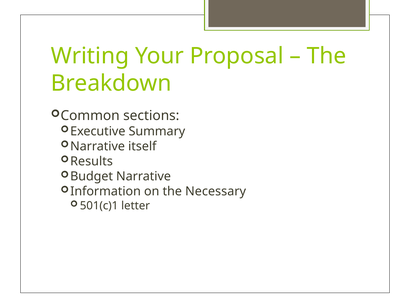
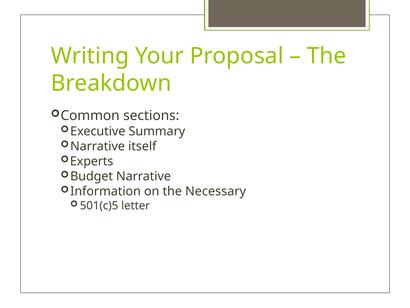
Results: Results -> Experts
501(c)1: 501(c)1 -> 501(c)5
